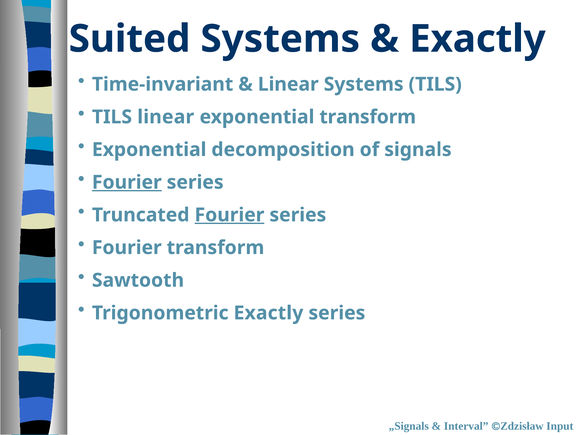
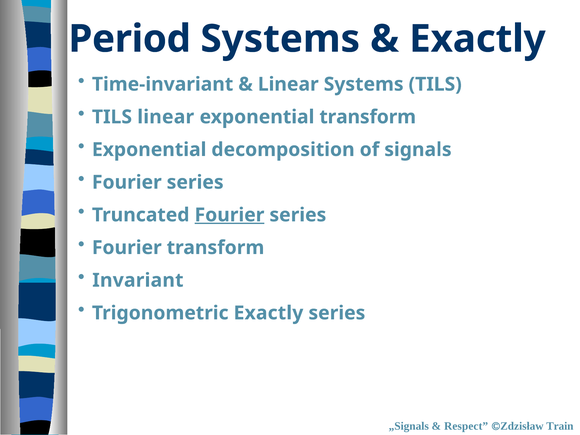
Suited: Suited -> Period
Fourier at (127, 182) underline: present -> none
Sawtooth: Sawtooth -> Invariant
Interval: Interval -> Respect
Input: Input -> Train
